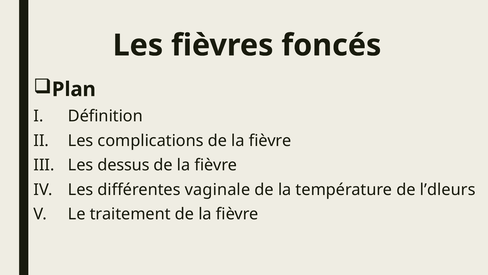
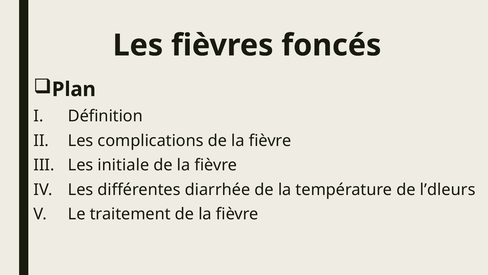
dessus: dessus -> initiale
vaginale: vaginale -> diarrhée
